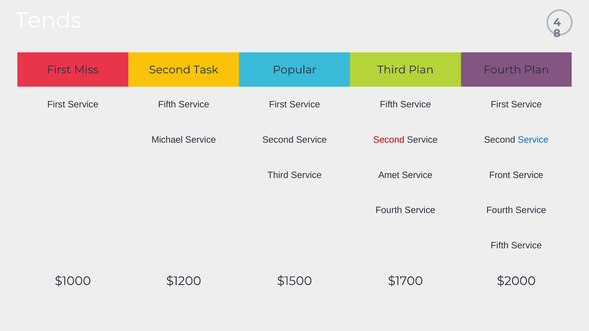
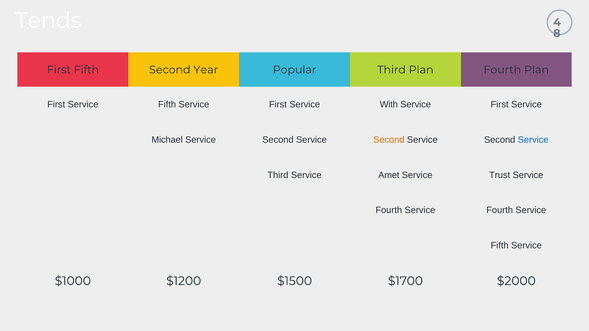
First Miss: Miss -> Fifth
Task: Task -> Year
Service First Service Fifth: Fifth -> With
Second at (389, 140) colour: red -> orange
Front: Front -> Trust
